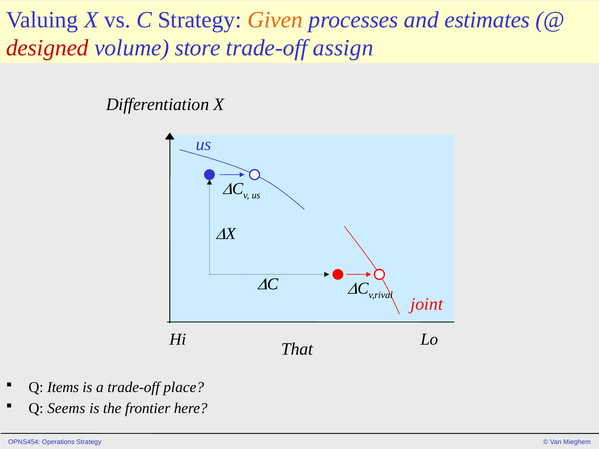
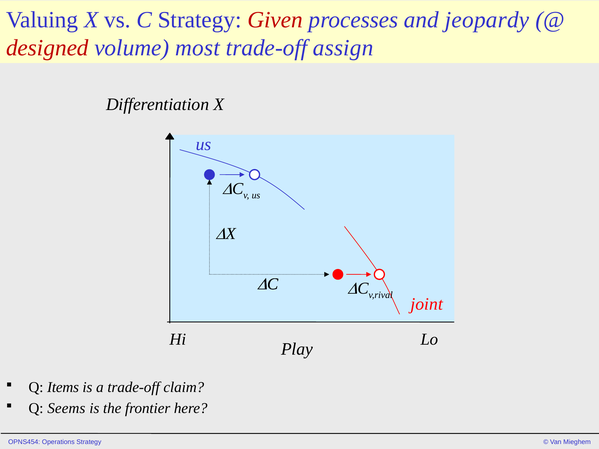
Given colour: orange -> red
estimates: estimates -> jeopardy
store: store -> most
That: That -> Play
place: place -> claim
